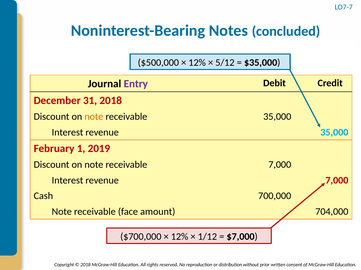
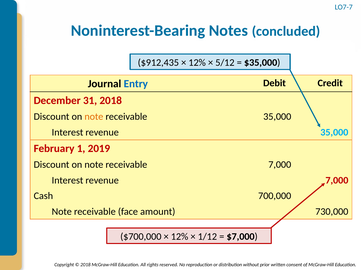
$500,000: $500,000 -> $912,435
Entry colour: purple -> blue
704,000: 704,000 -> 730,000
